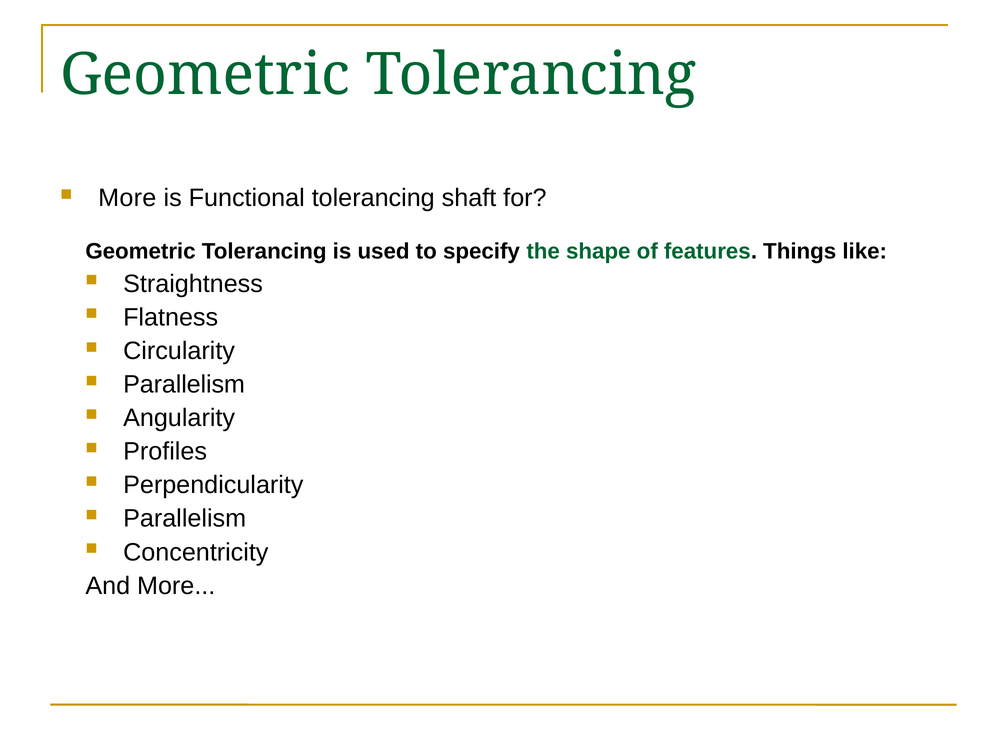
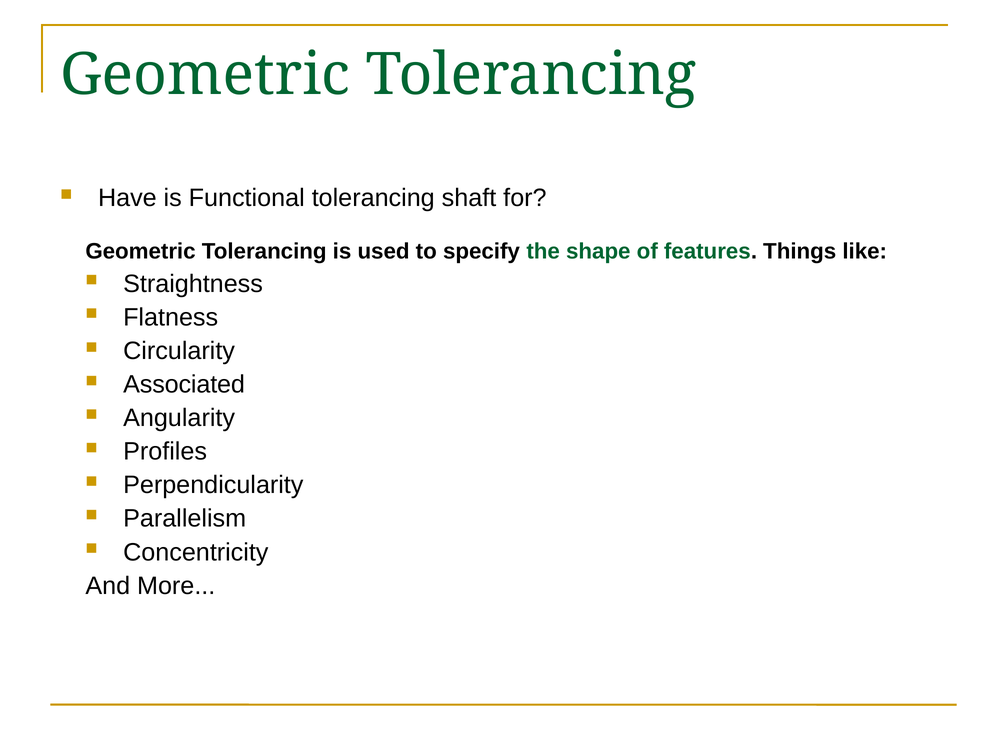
More at (127, 198): More -> Have
Parallelism at (184, 385): Parallelism -> Associated
